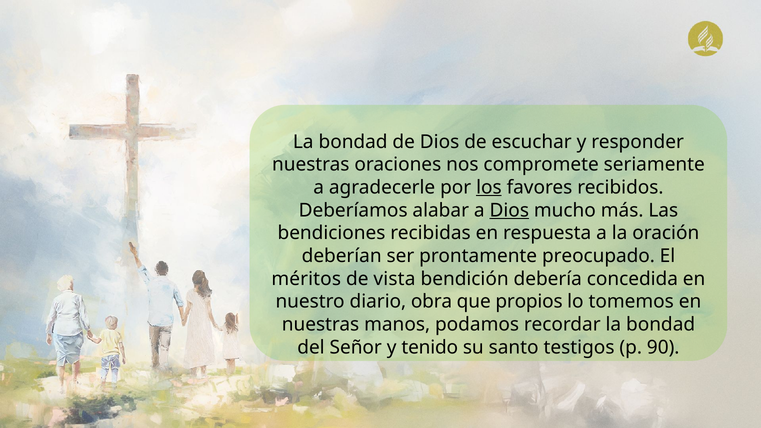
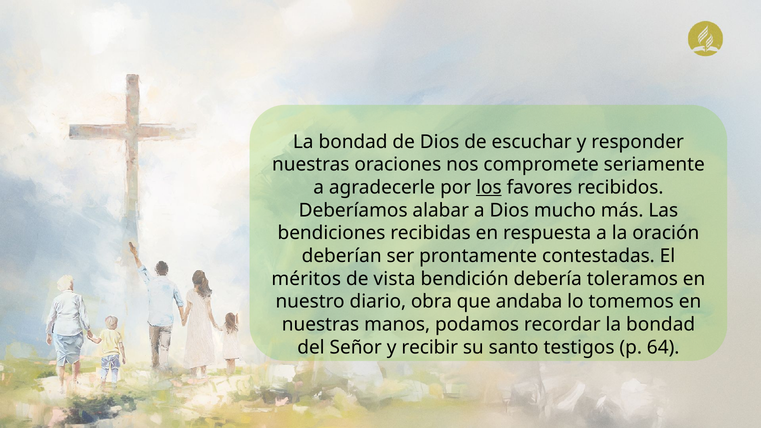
Dios at (509, 210) underline: present -> none
preocupado: preocupado -> contestadas
concedida: concedida -> toleramos
propios: propios -> andaba
tenido: tenido -> recibir
90: 90 -> 64
